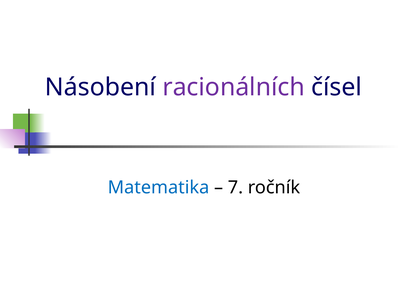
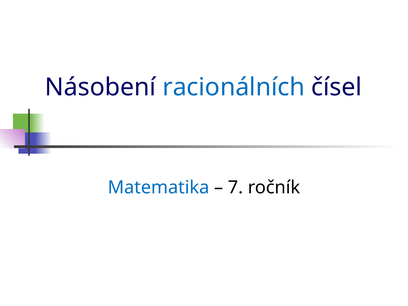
racionálních colour: purple -> blue
